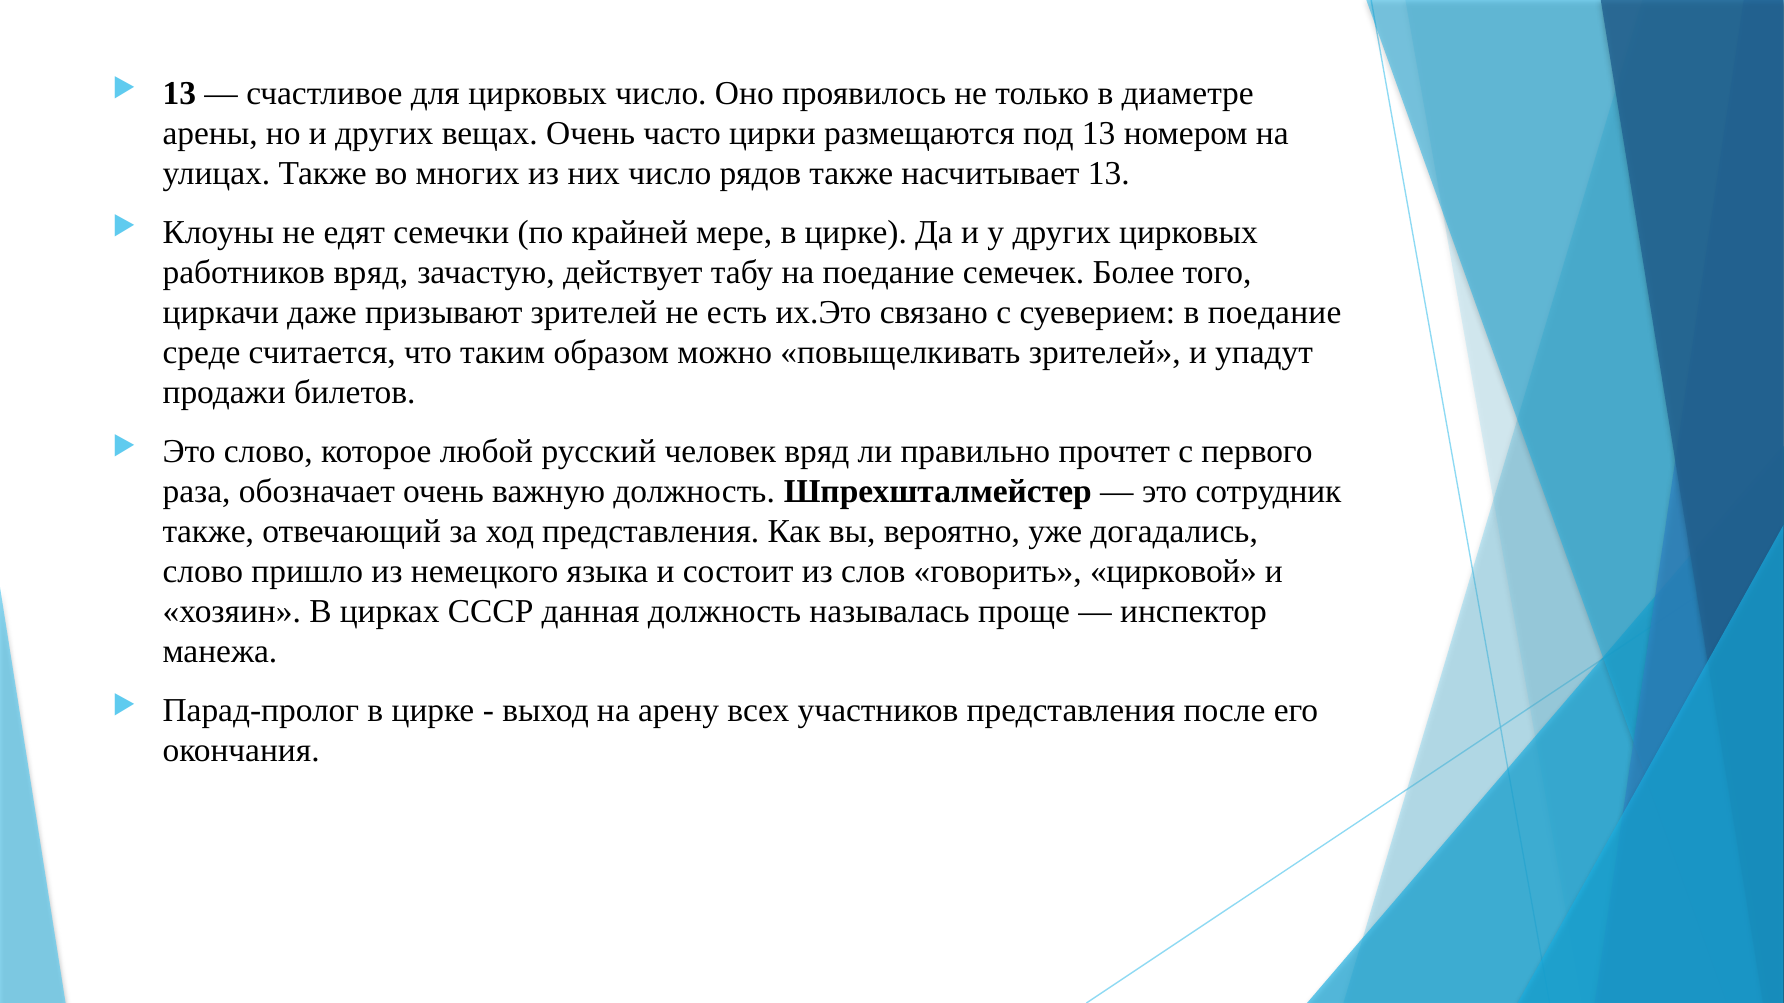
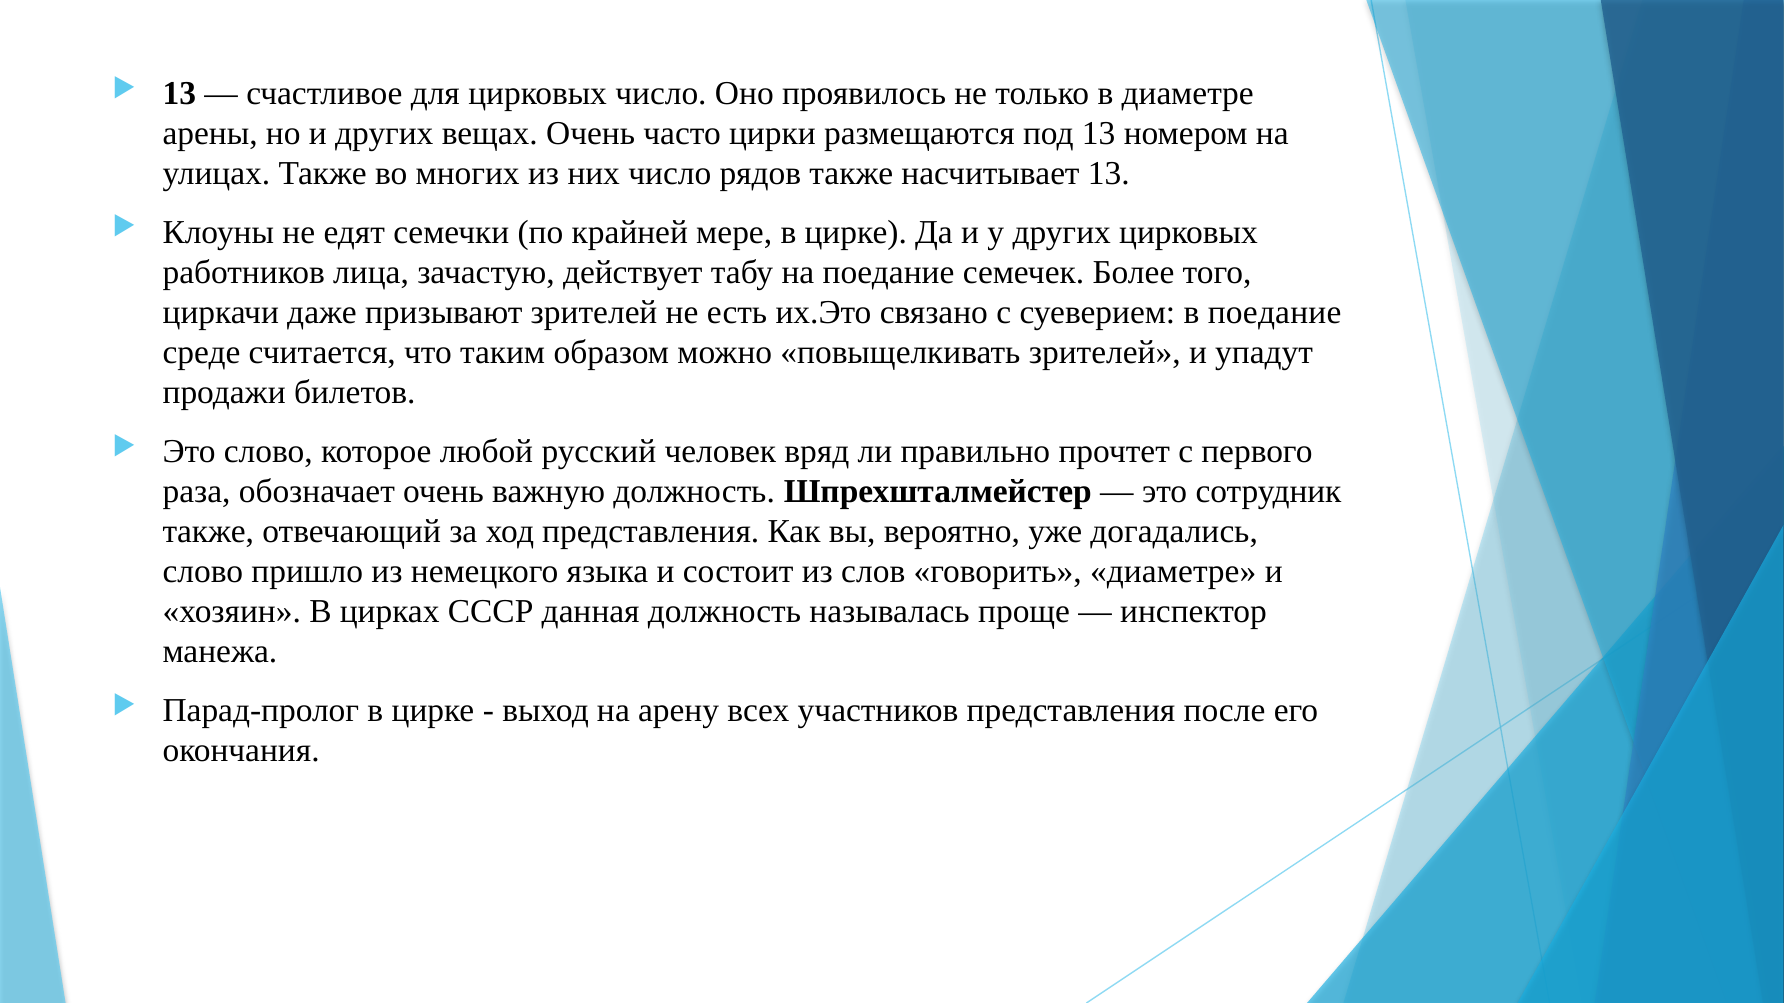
работников вряд: вряд -> лица
говорить цирковой: цирковой -> диаметре
